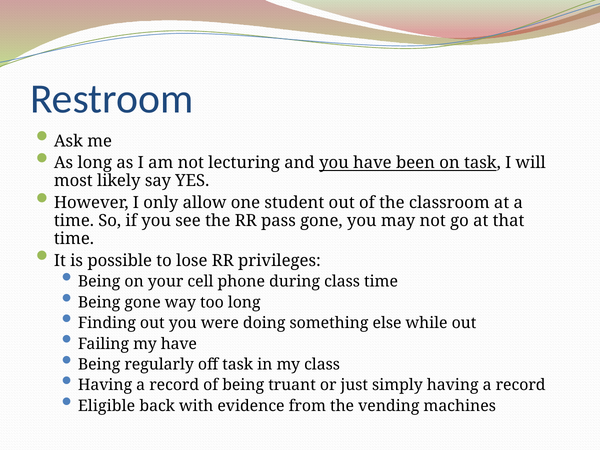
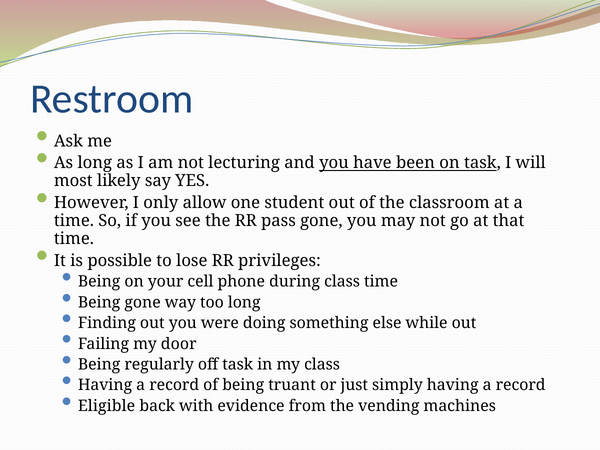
my have: have -> door
